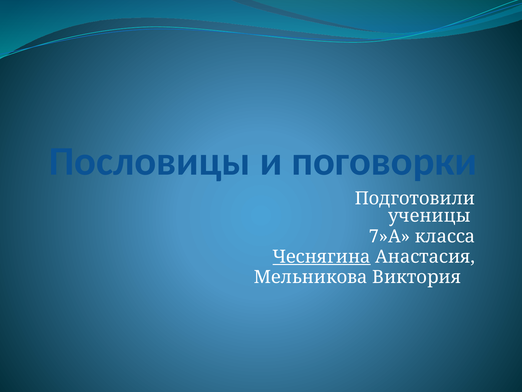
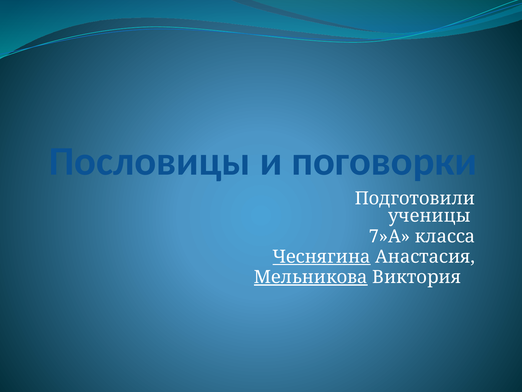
Мельникова underline: none -> present
